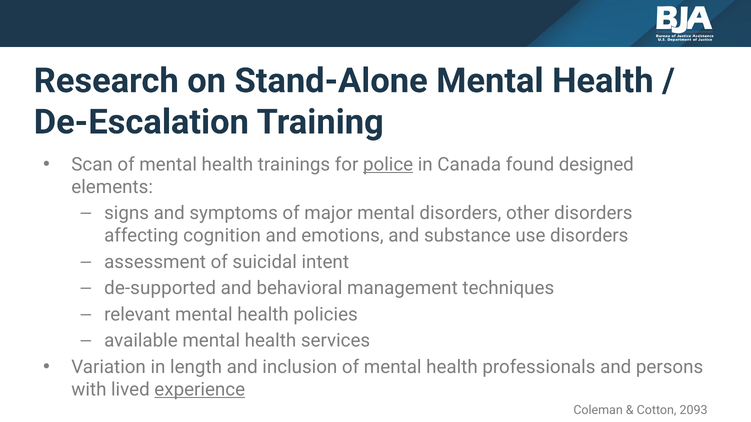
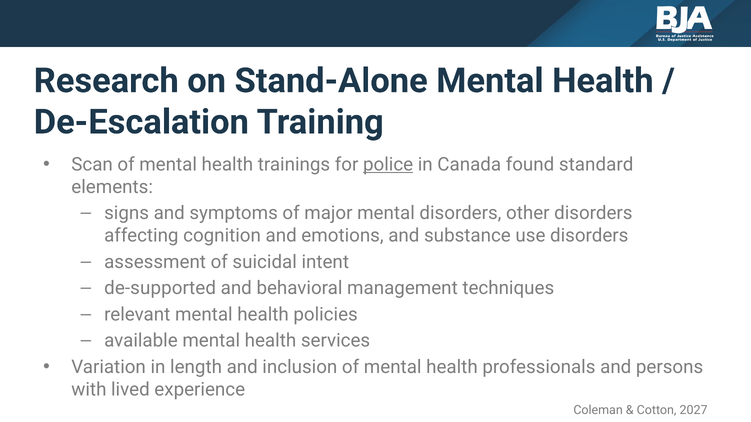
designed: designed -> standard
experience underline: present -> none
2093: 2093 -> 2027
